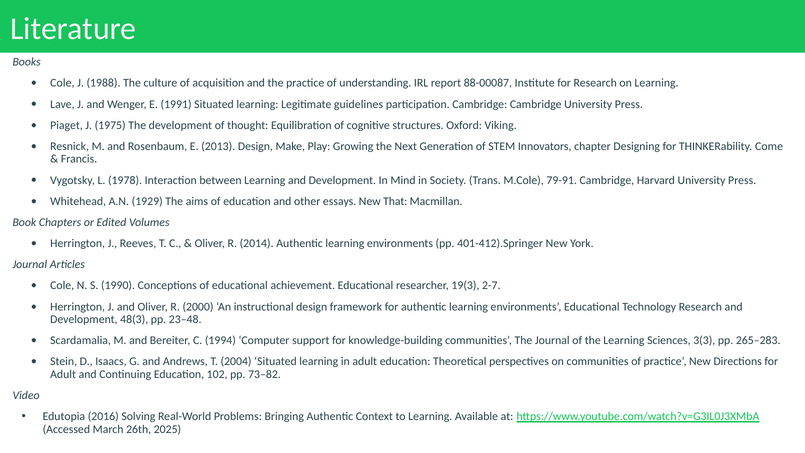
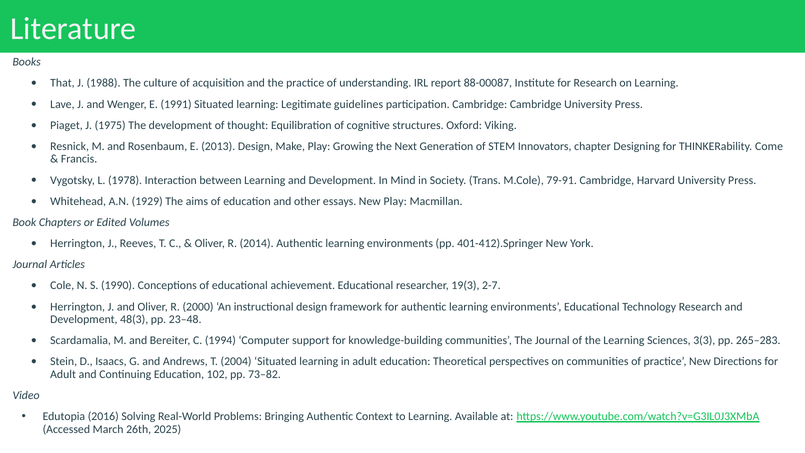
Cole at (62, 83): Cole -> That
New That: That -> Play
